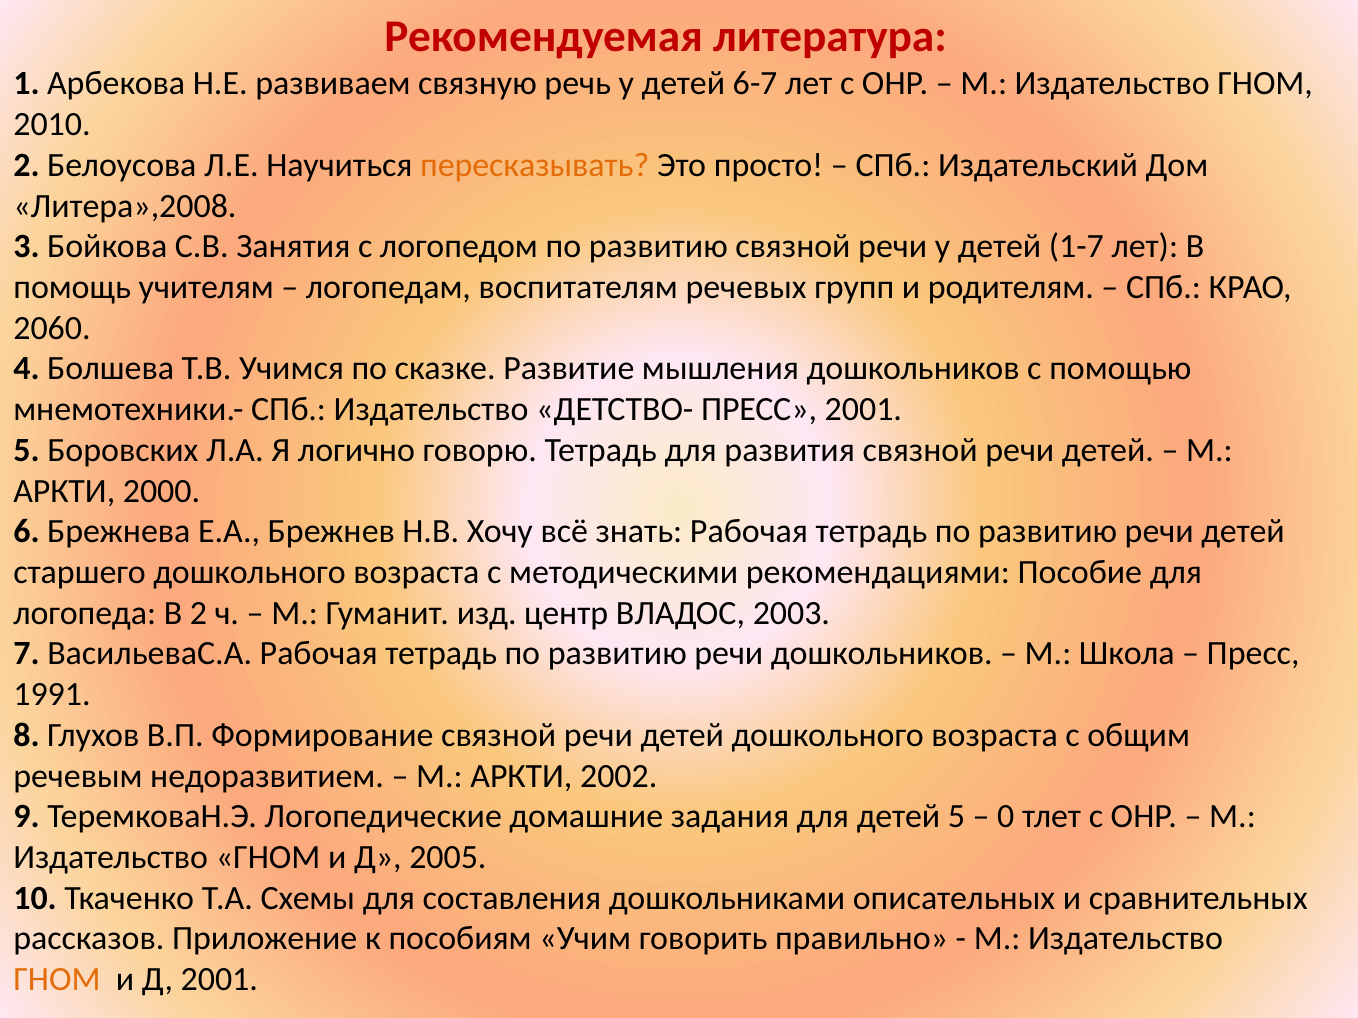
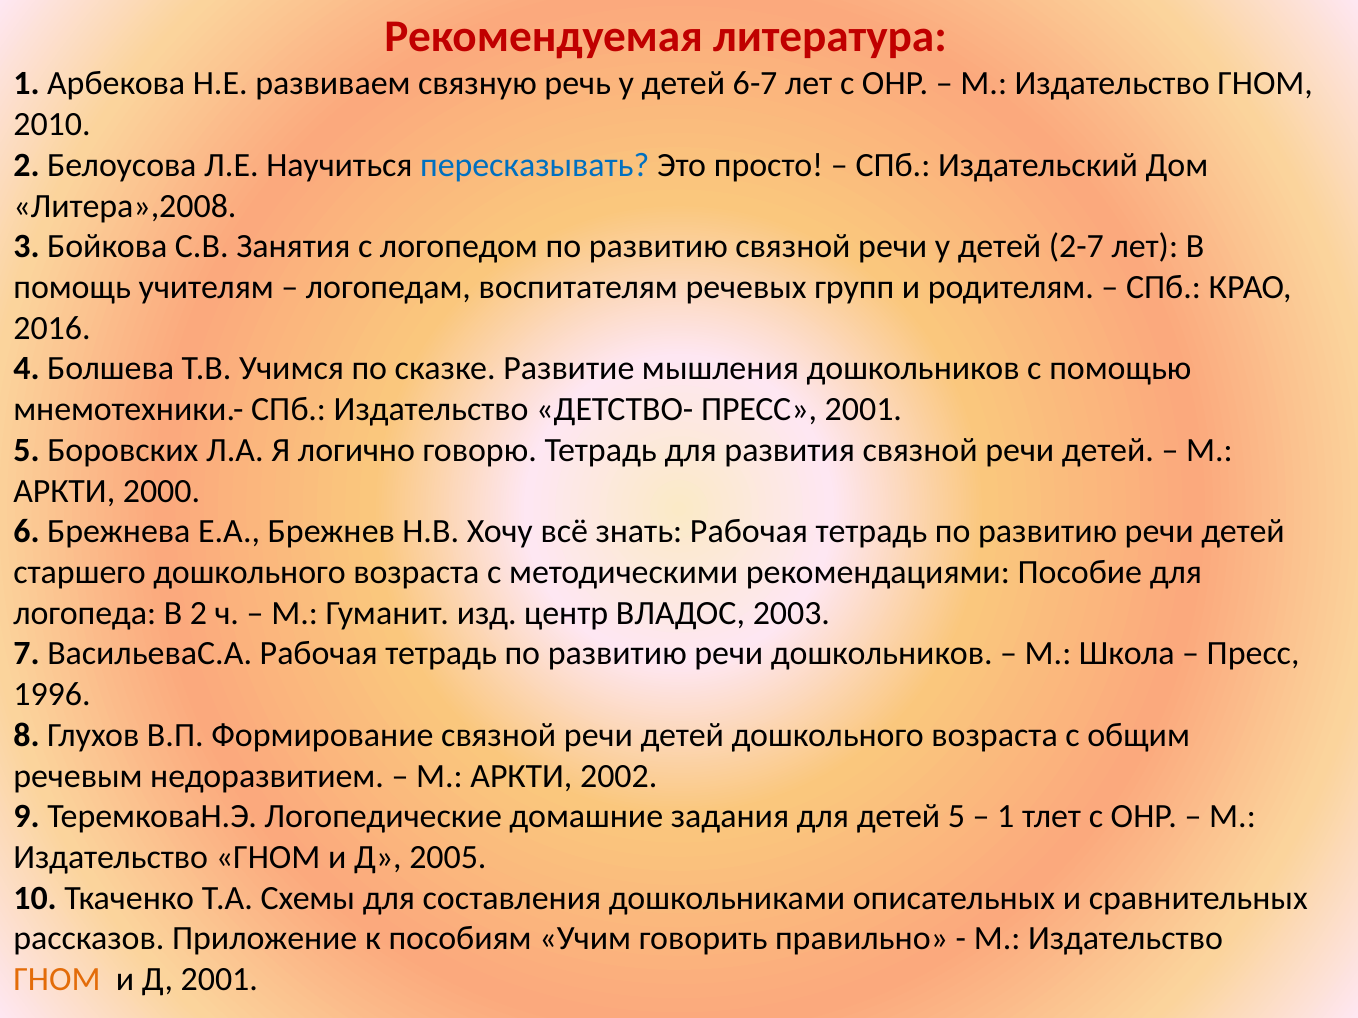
пересказывать colour: orange -> blue
1-7: 1-7 -> 2-7
2060: 2060 -> 2016
1991: 1991 -> 1996
0 at (1006, 817): 0 -> 1
